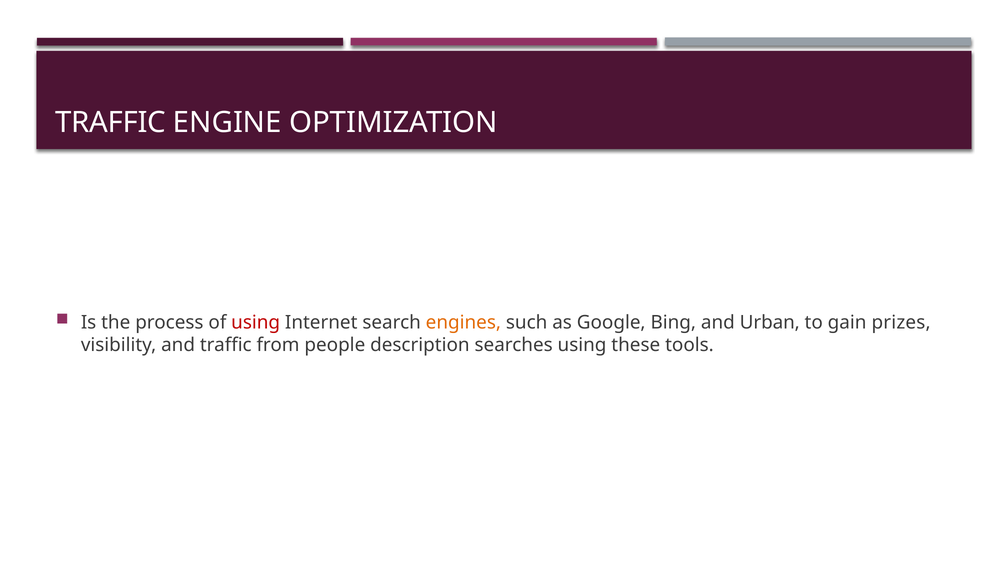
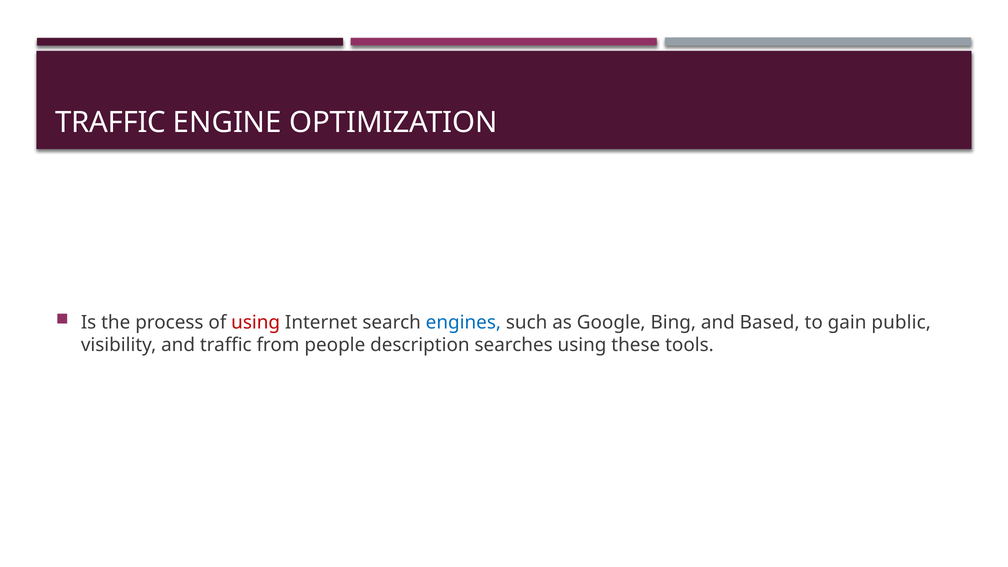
engines colour: orange -> blue
Urban: Urban -> Based
prizes: prizes -> public
